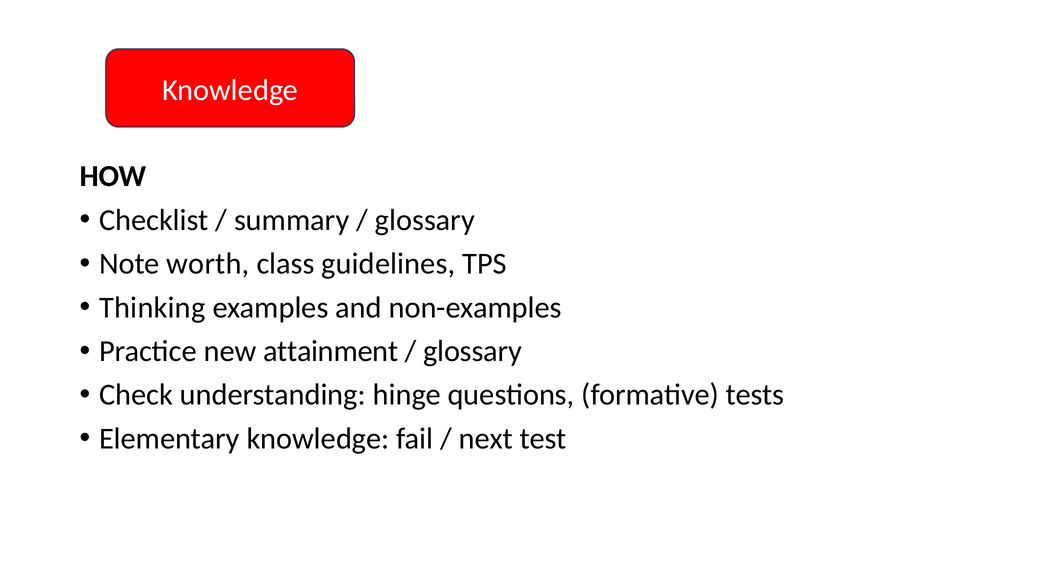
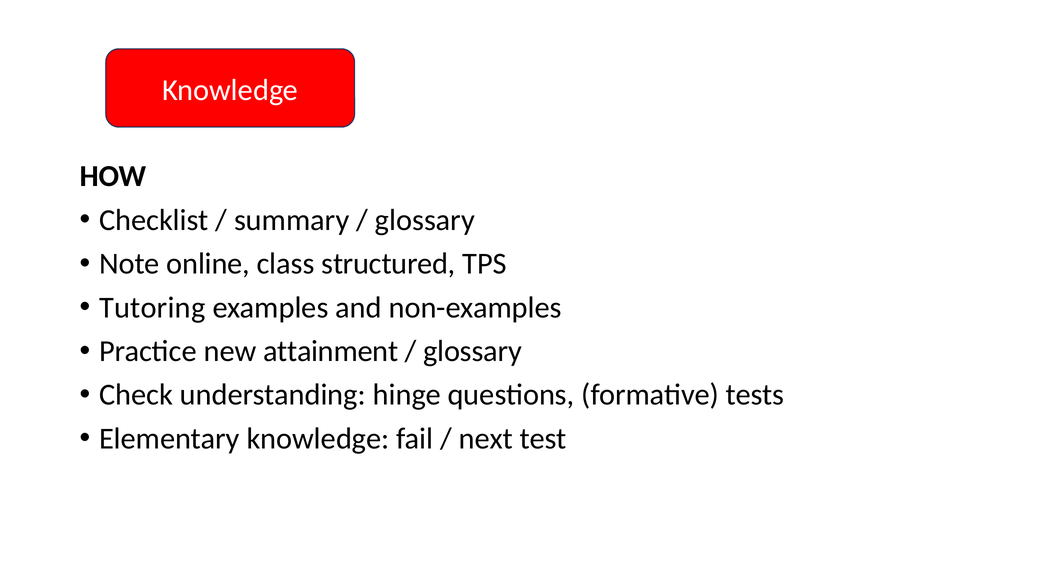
worth: worth -> online
guidelines: guidelines -> structured
Thinking: Thinking -> Tutoring
